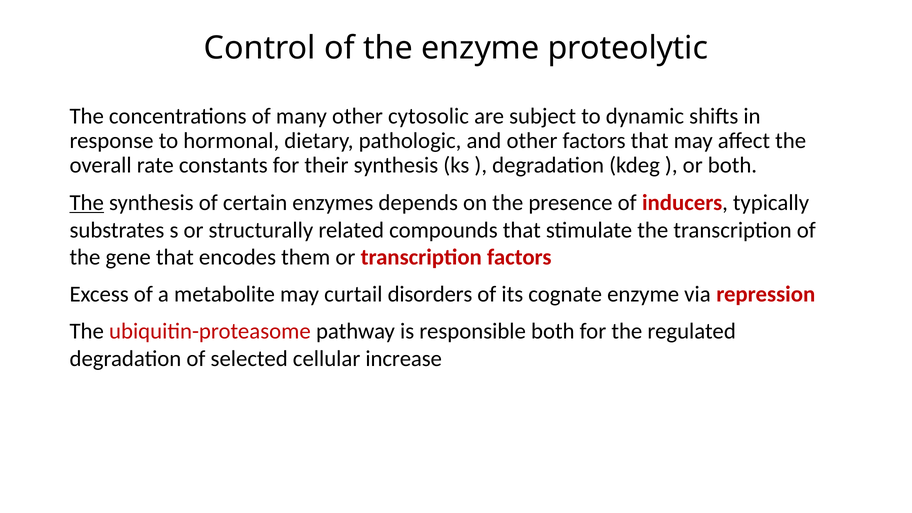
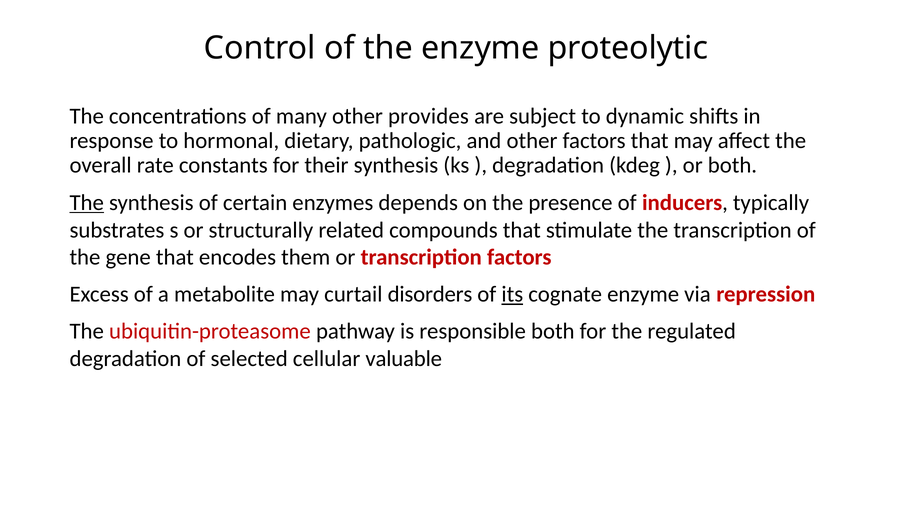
cytosolic: cytosolic -> provides
its underline: none -> present
increase: increase -> valuable
